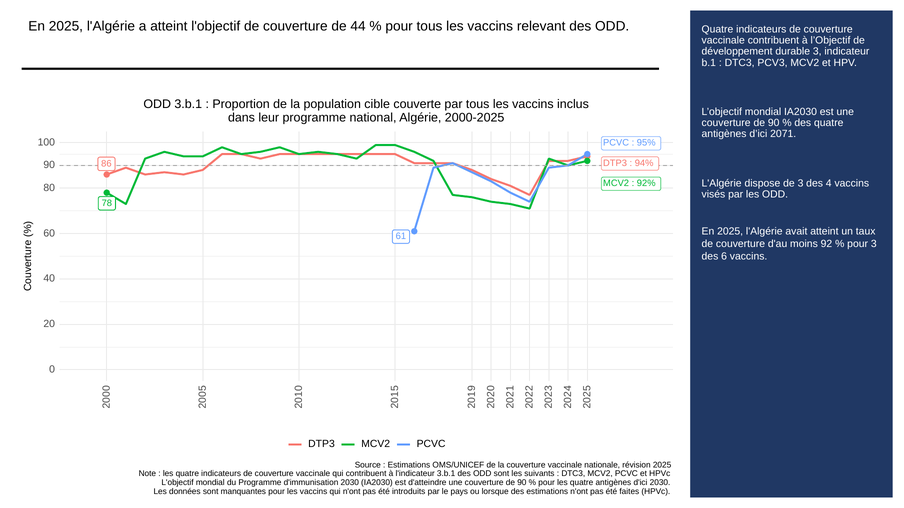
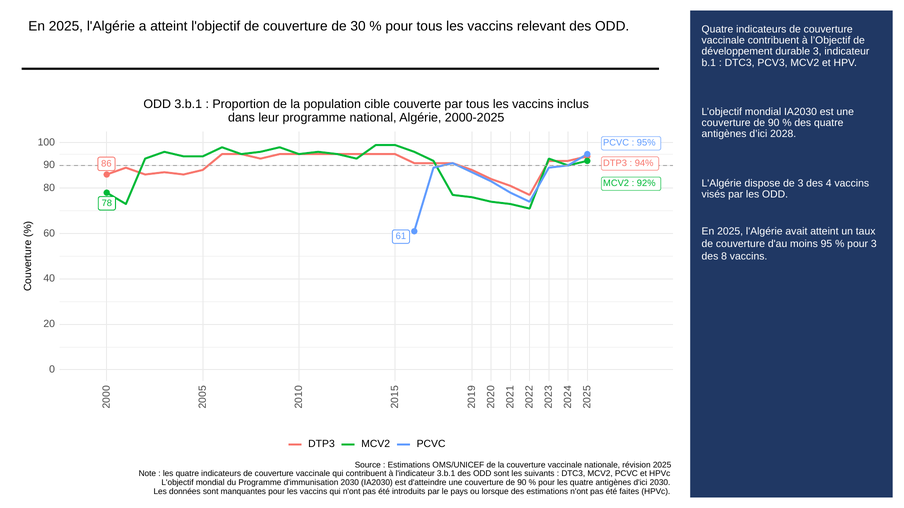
44: 44 -> 30
2071: 2071 -> 2028
92: 92 -> 95
6: 6 -> 8
